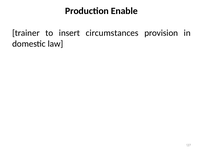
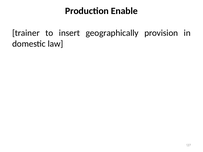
circumstances: circumstances -> geographically
